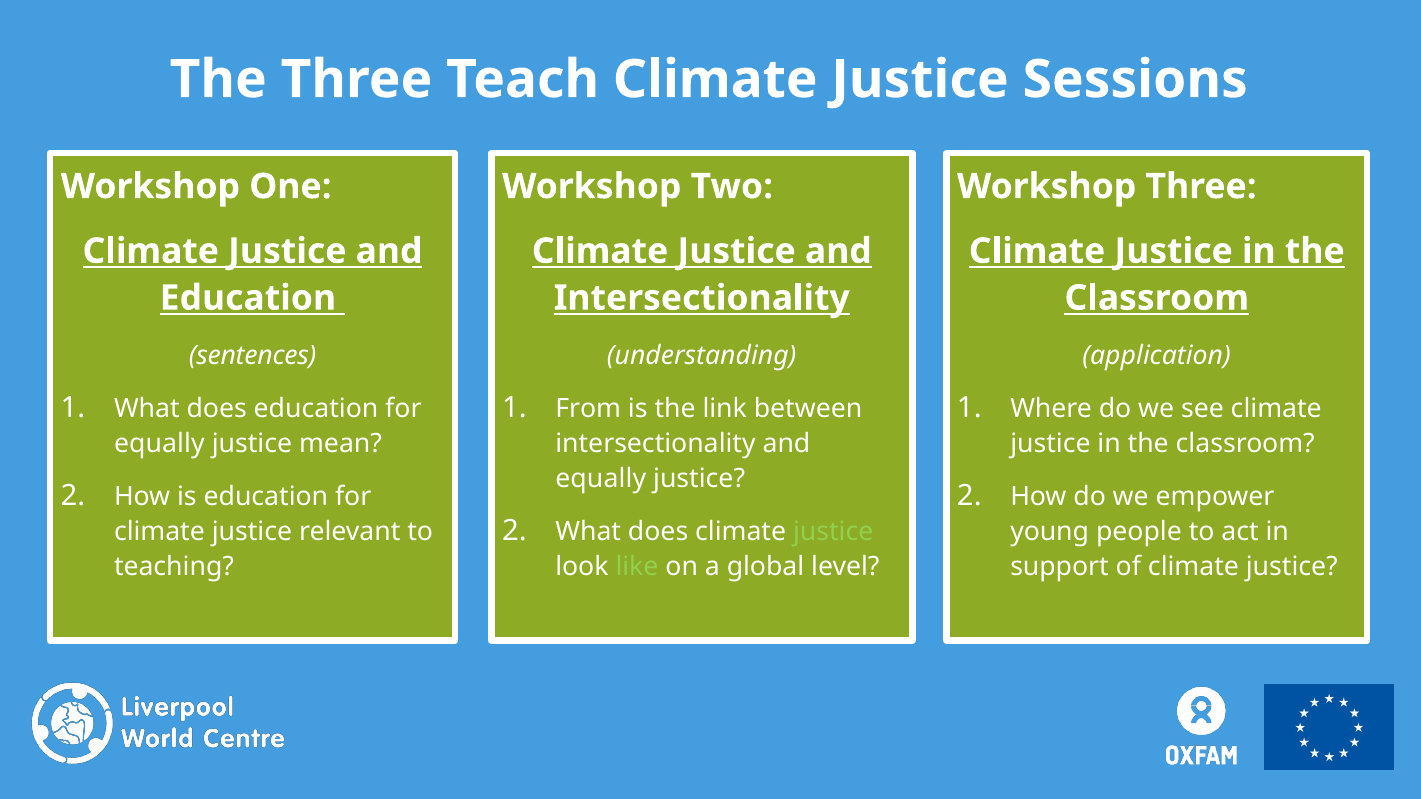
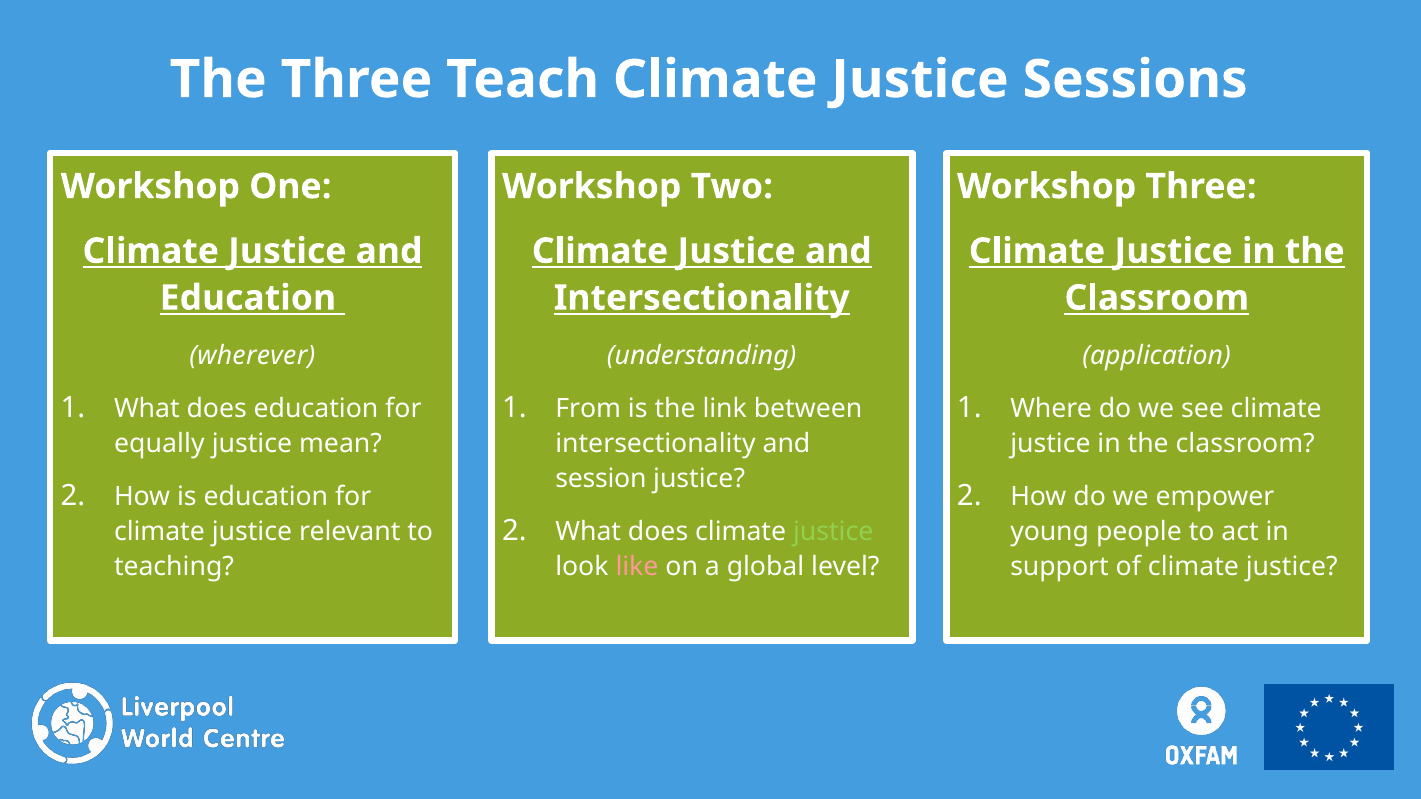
sentences: sentences -> wherever
equally at (601, 479): equally -> session
like colour: light green -> pink
